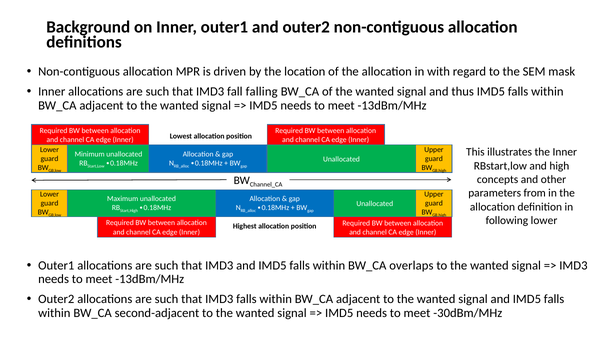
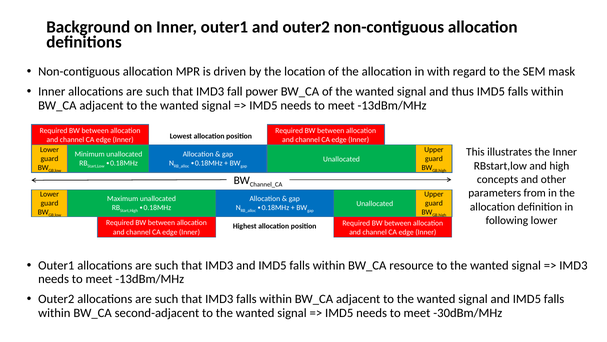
falling: falling -> power
overlaps: overlaps -> resource
